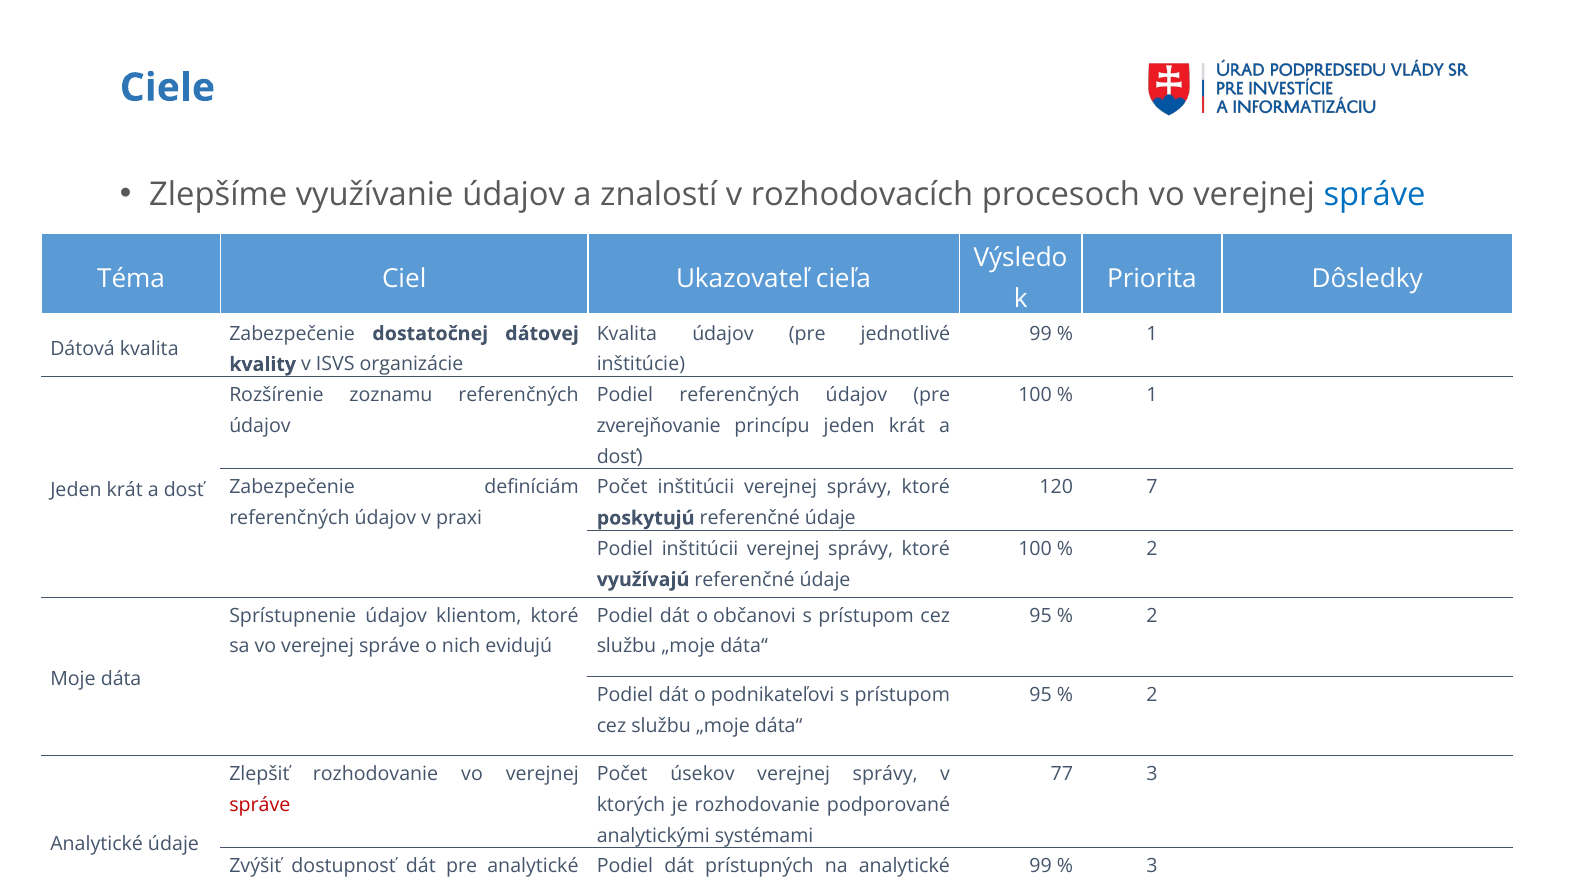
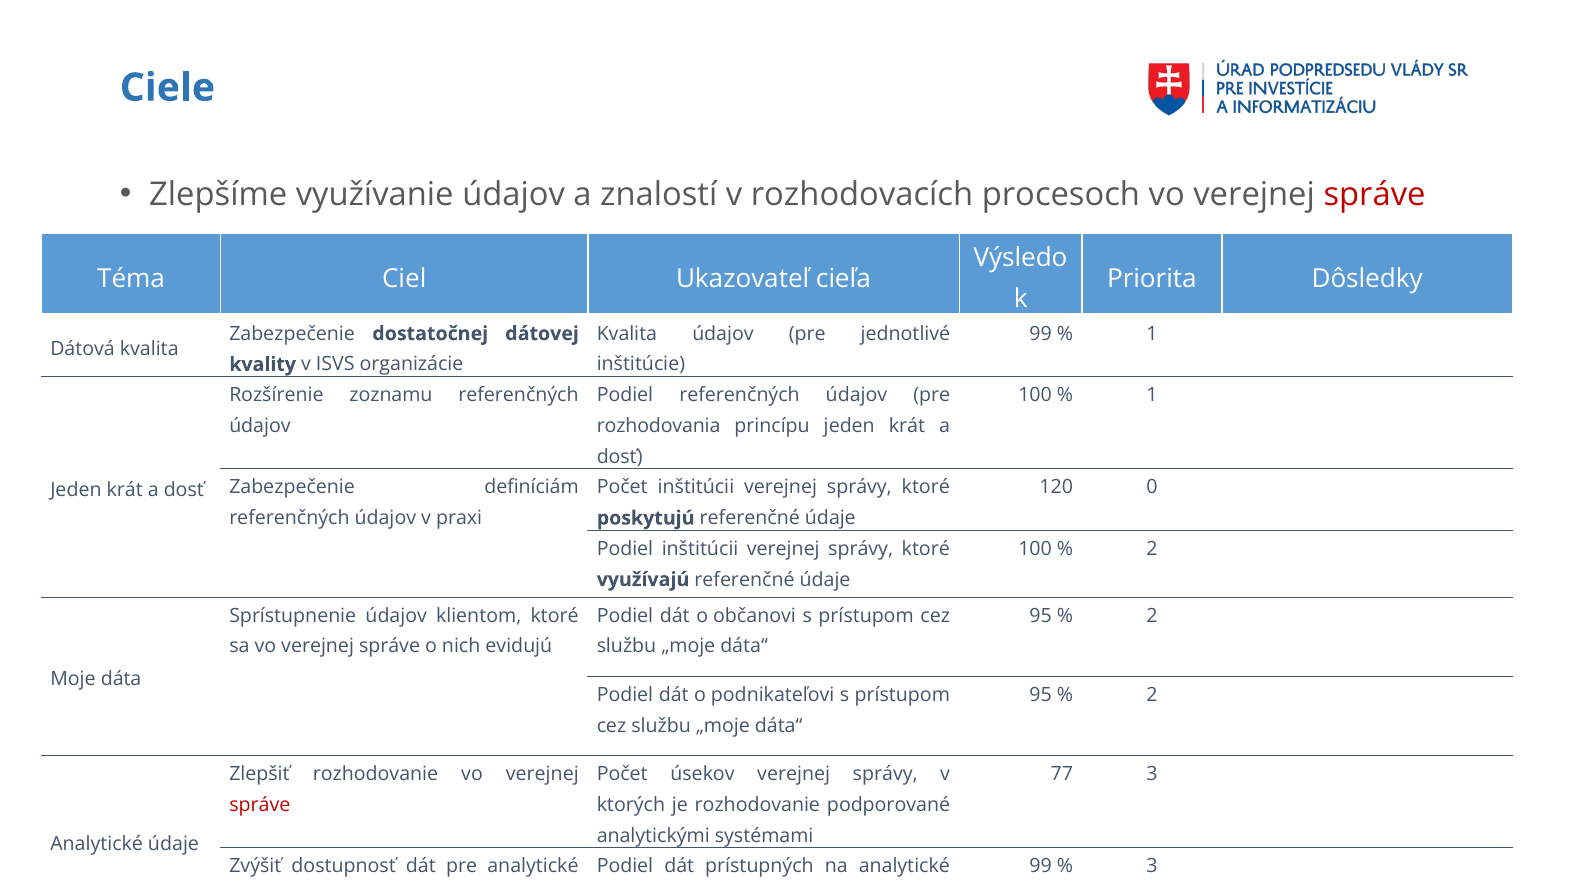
správe at (1375, 194) colour: blue -> red
zverejňovanie: zverejňovanie -> rozhodovania
7: 7 -> 0
